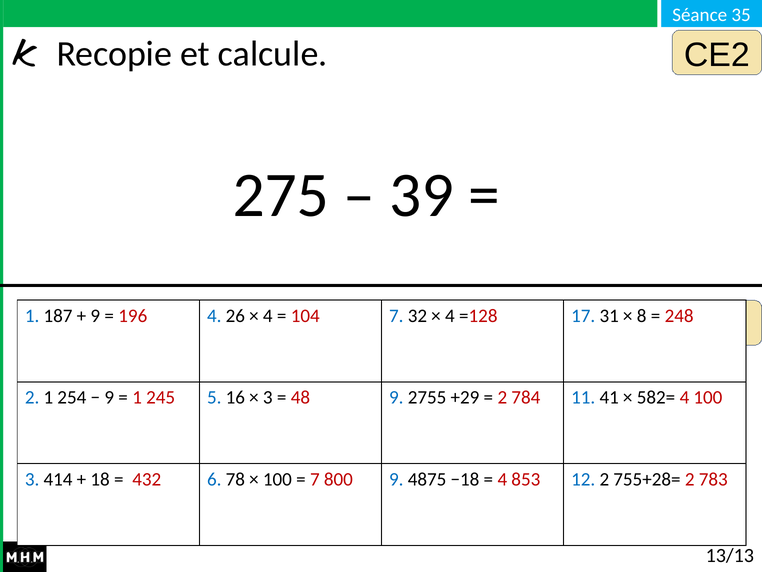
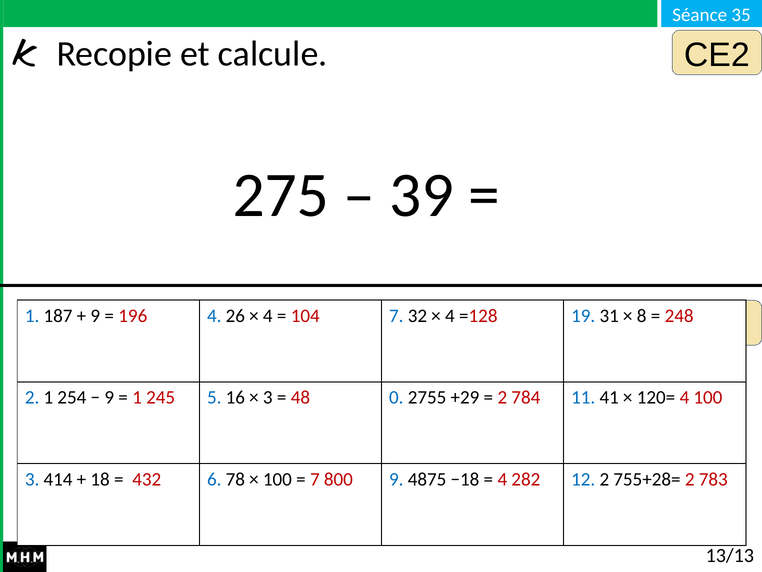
17: 17 -> 19
48 9: 9 -> 0
582=: 582= -> 120=
853: 853 -> 282
